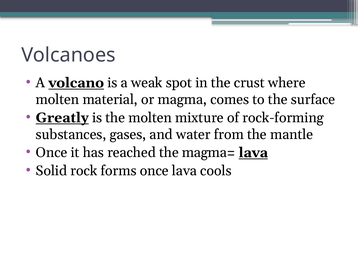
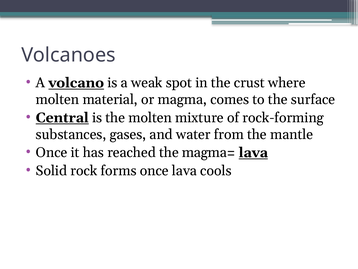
Greatly: Greatly -> Central
